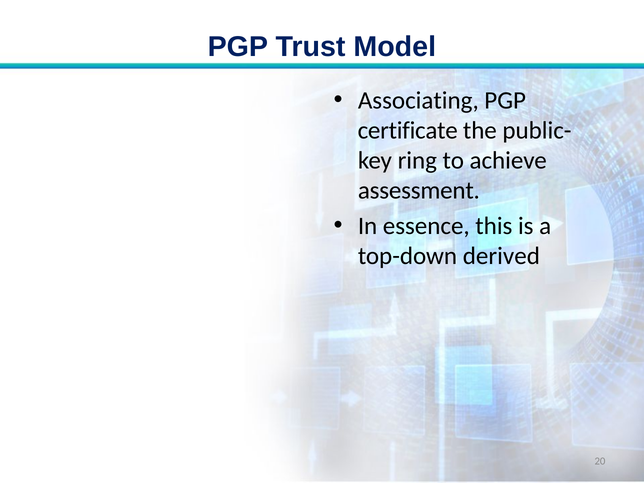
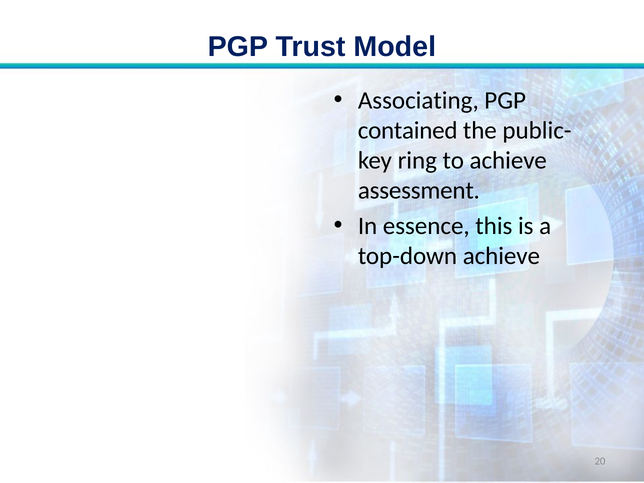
certificate: certificate -> contained
top-down derived: derived -> achieve
